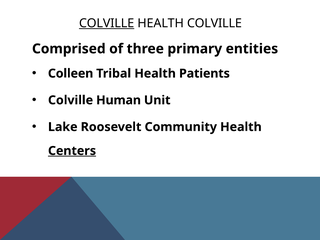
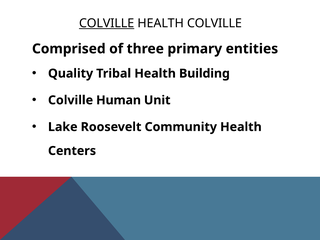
Colleen: Colleen -> Quality
Patients: Patients -> Building
Centers underline: present -> none
